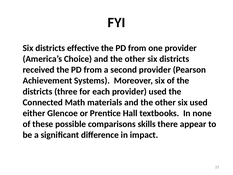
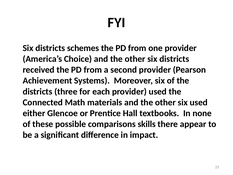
effective: effective -> schemes
